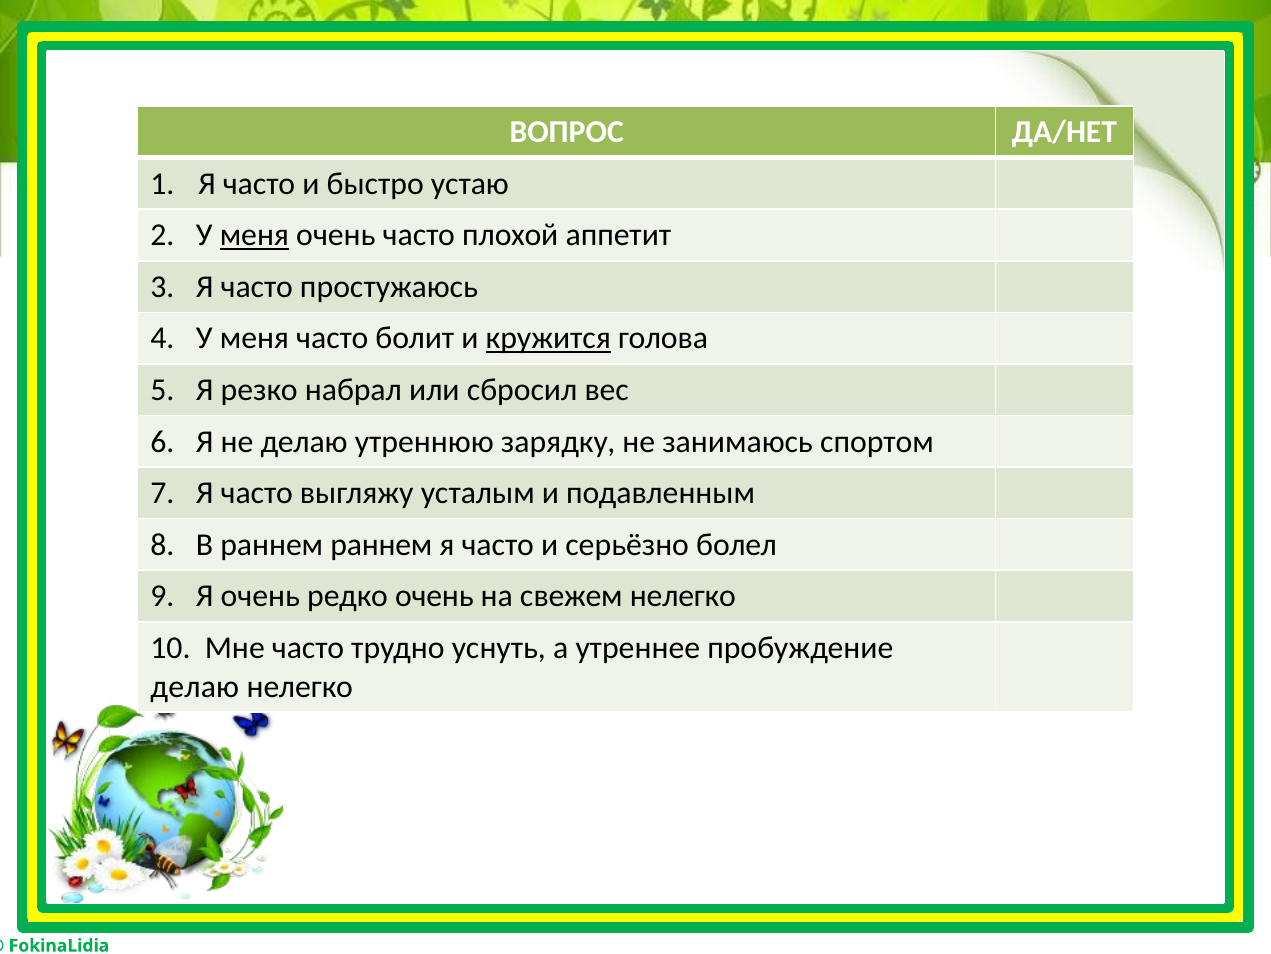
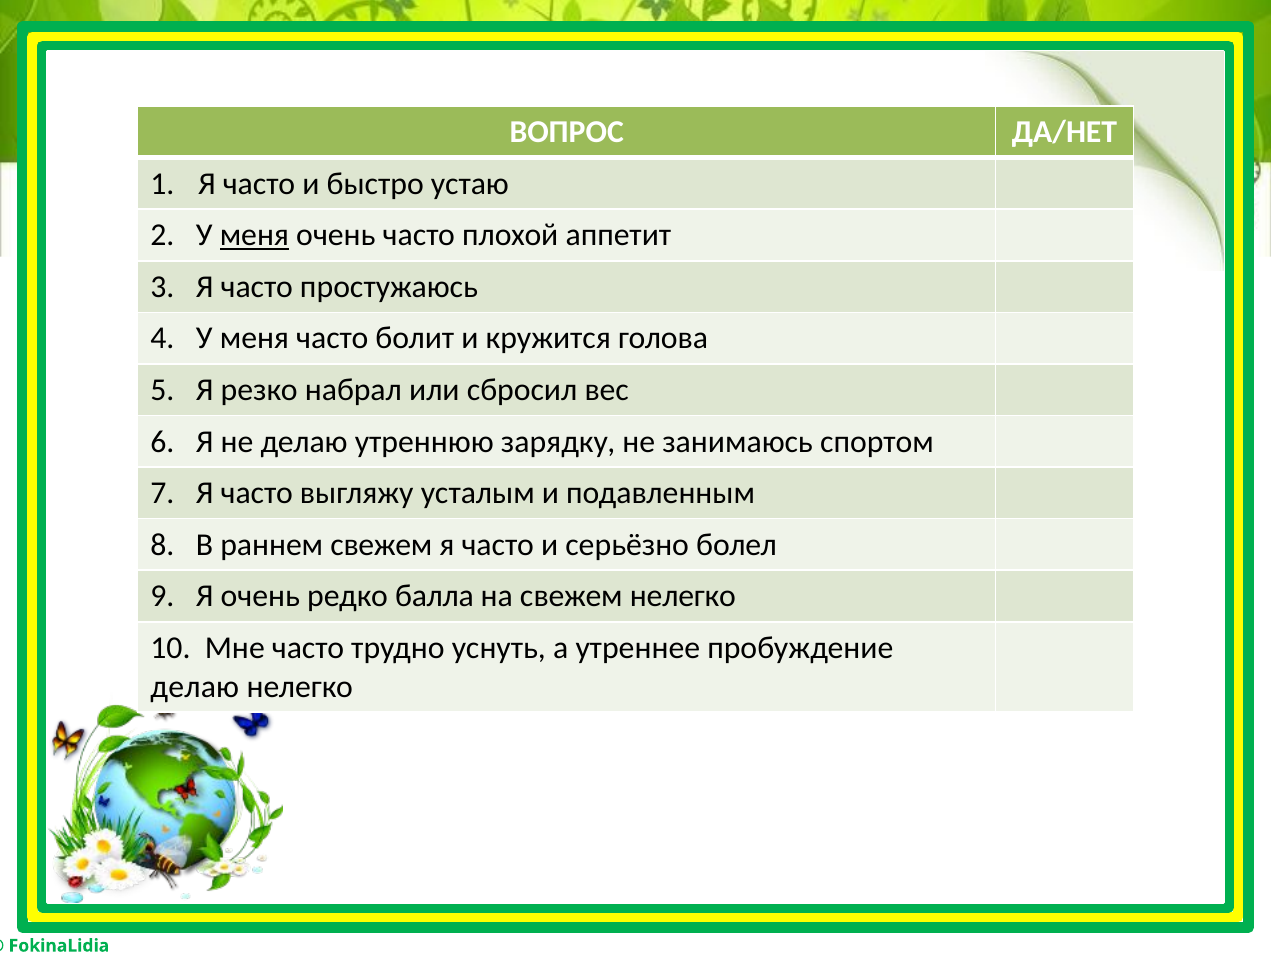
кружится underline: present -> none
раннем раннем: раннем -> свежем
редко очень: очень -> балла
